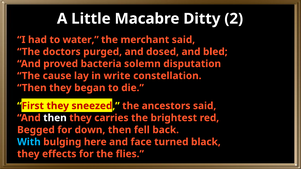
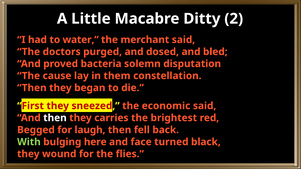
write: write -> them
ancestors: ancestors -> economic
down: down -> laugh
With colour: light blue -> light green
effects: effects -> wound
